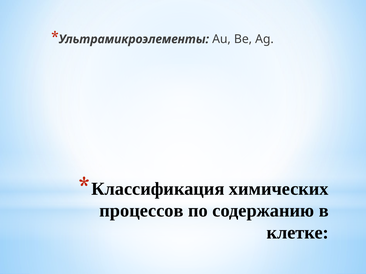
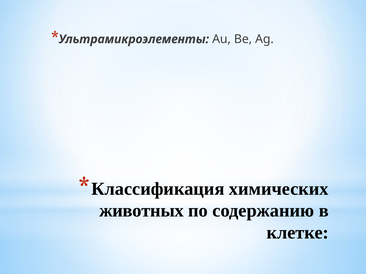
процессов: процессов -> животных
